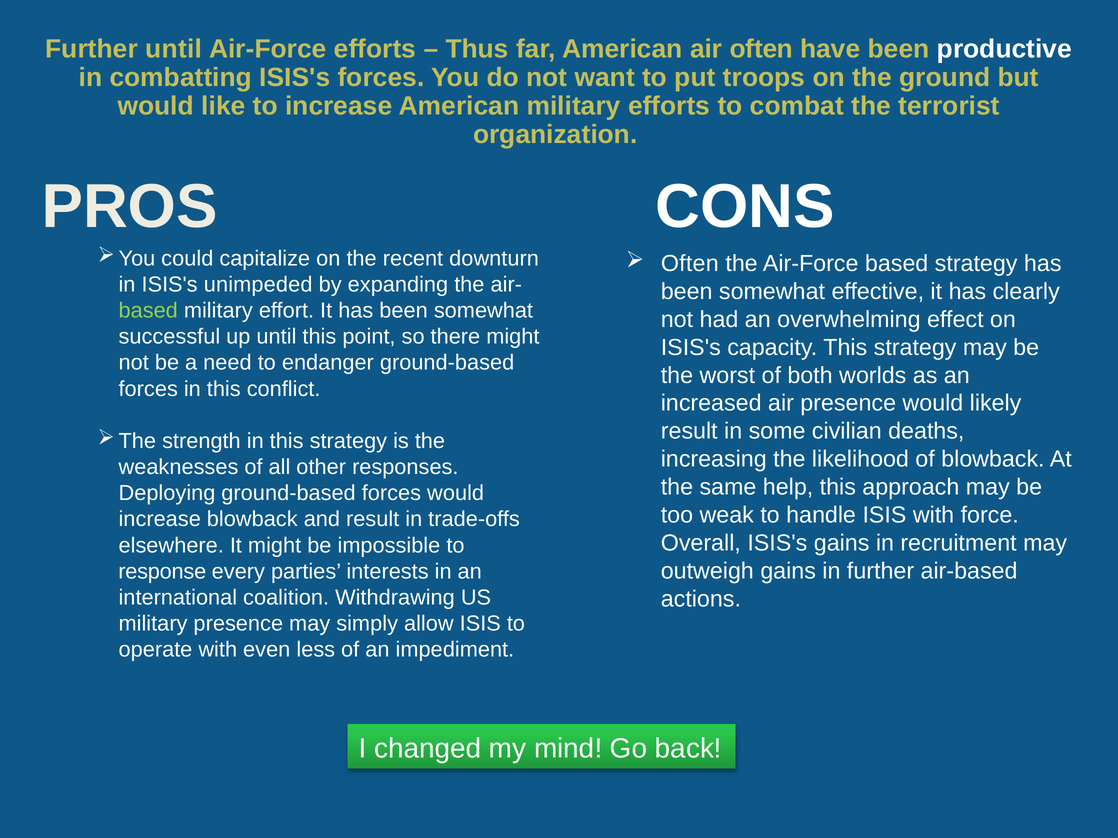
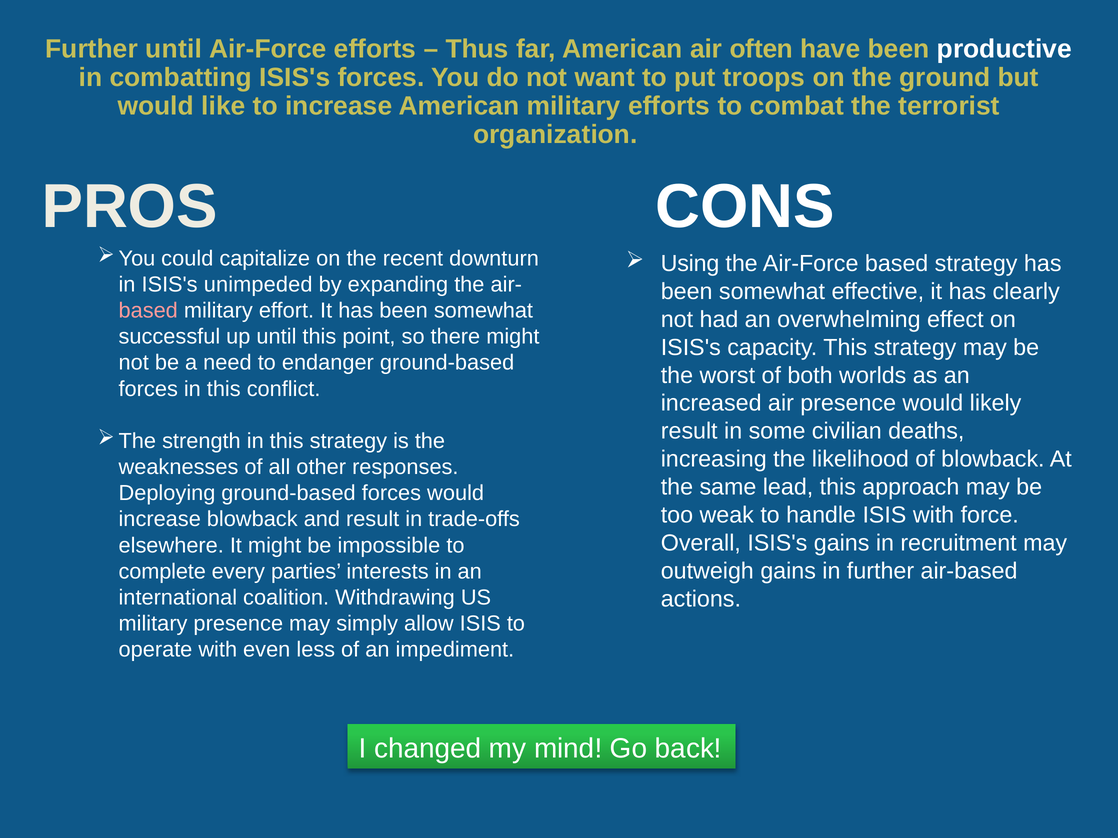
Often at (690, 264): Often -> Using
based at (148, 311) colour: light green -> pink
help: help -> lead
response: response -> complete
